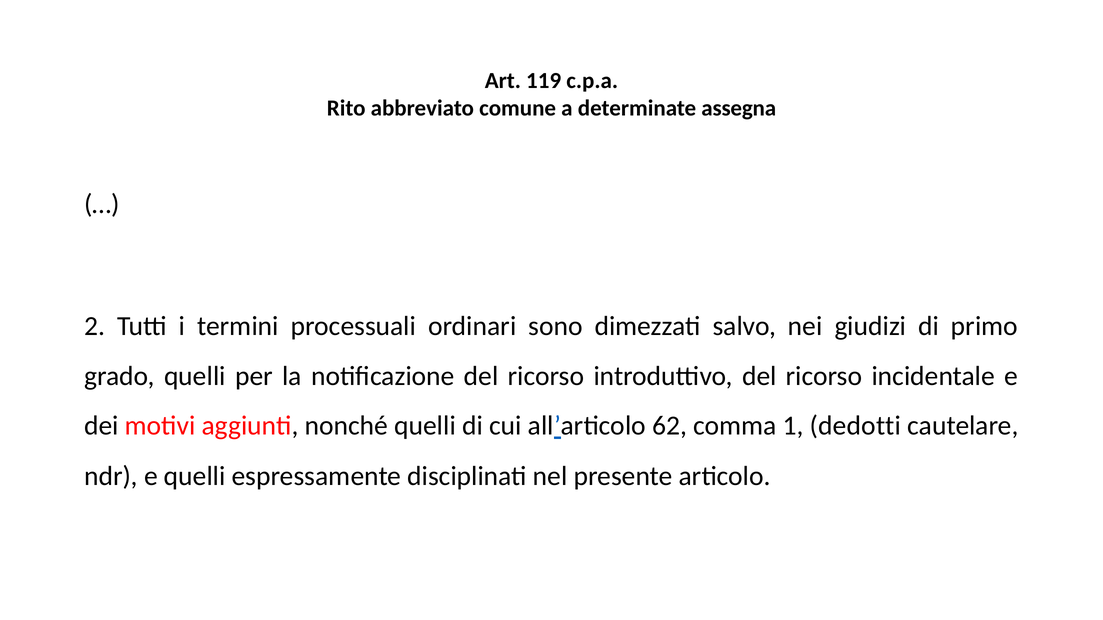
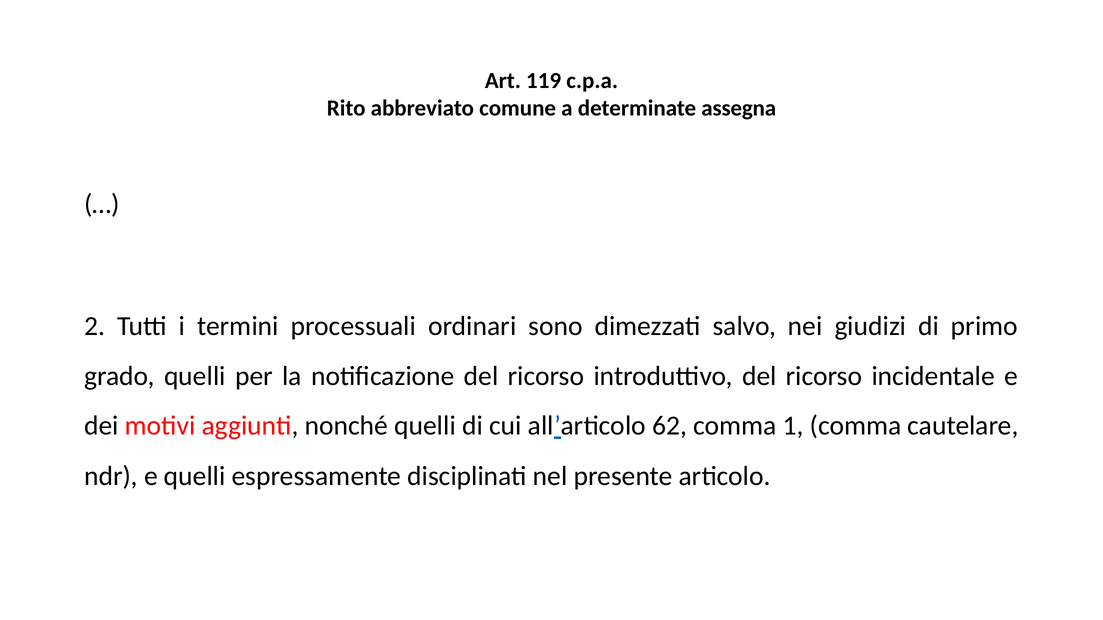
1 dedotti: dedotti -> comma
